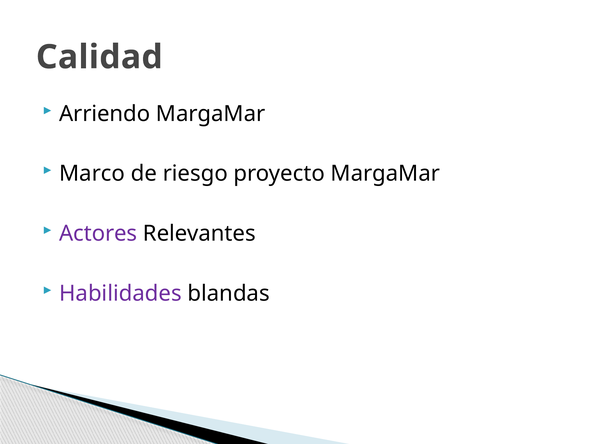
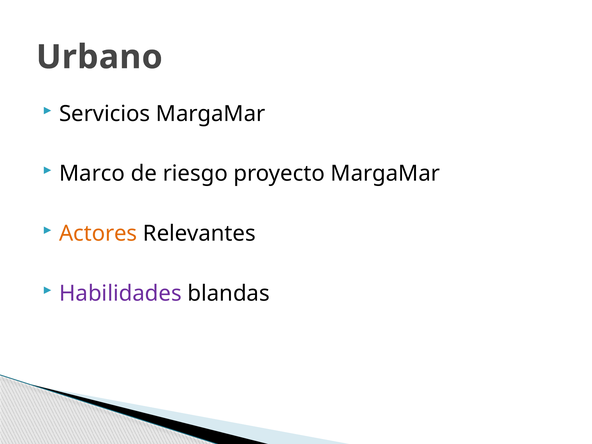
Calidad: Calidad -> Urbano
Arriendo: Arriendo -> Servicios
Actores colour: purple -> orange
